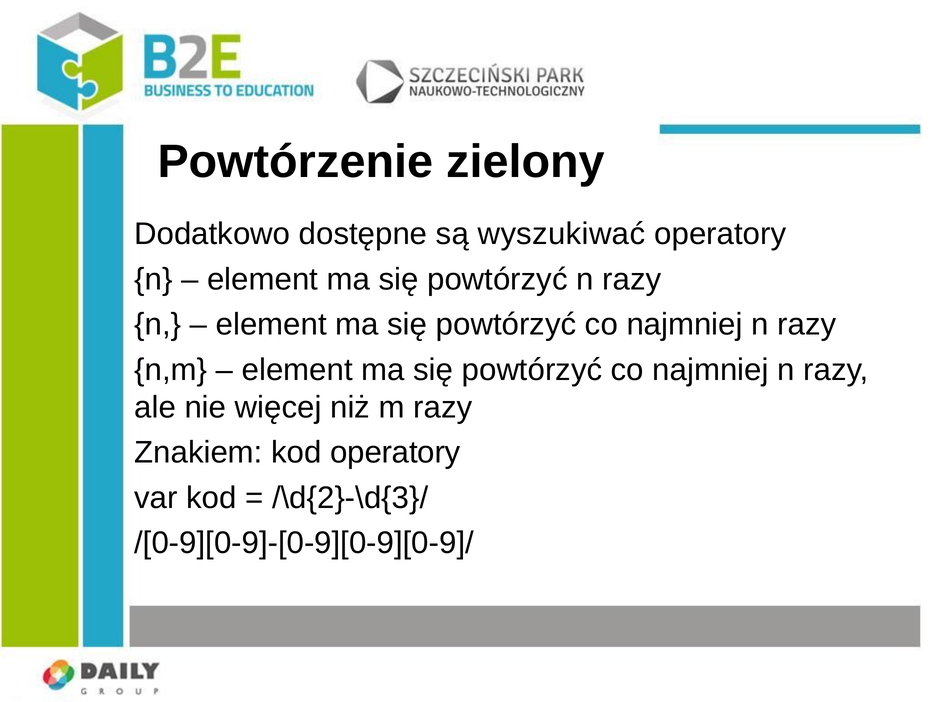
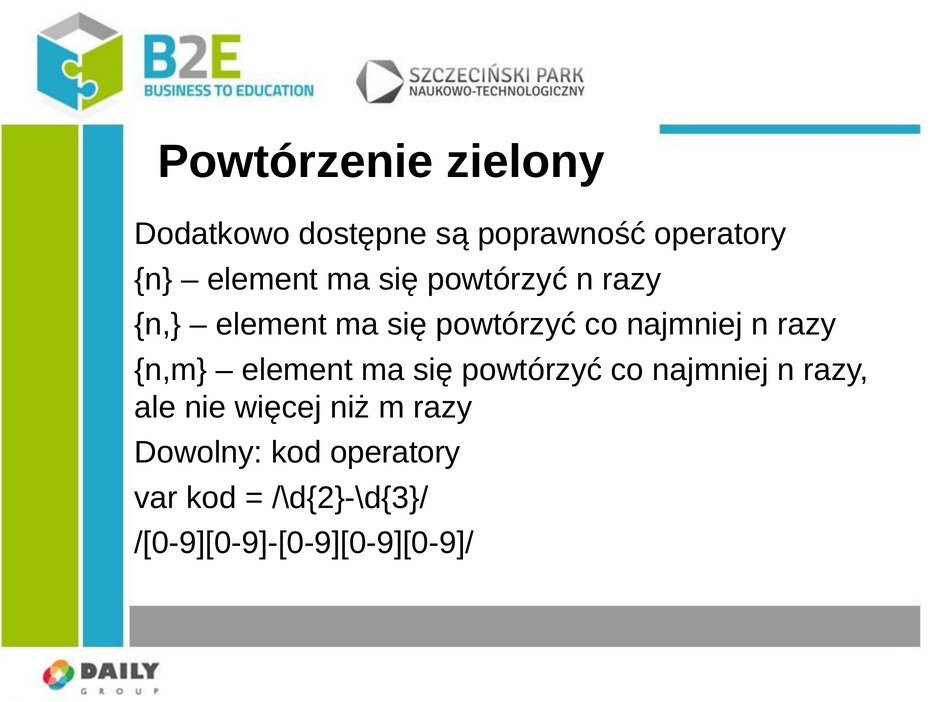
wyszukiwać: wyszukiwać -> poprawność
Znakiem: Znakiem -> Dowolny
